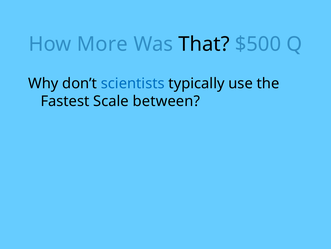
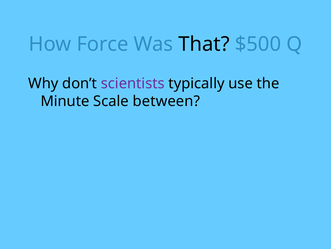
More: More -> Force
scientists colour: blue -> purple
Fastest: Fastest -> Minute
